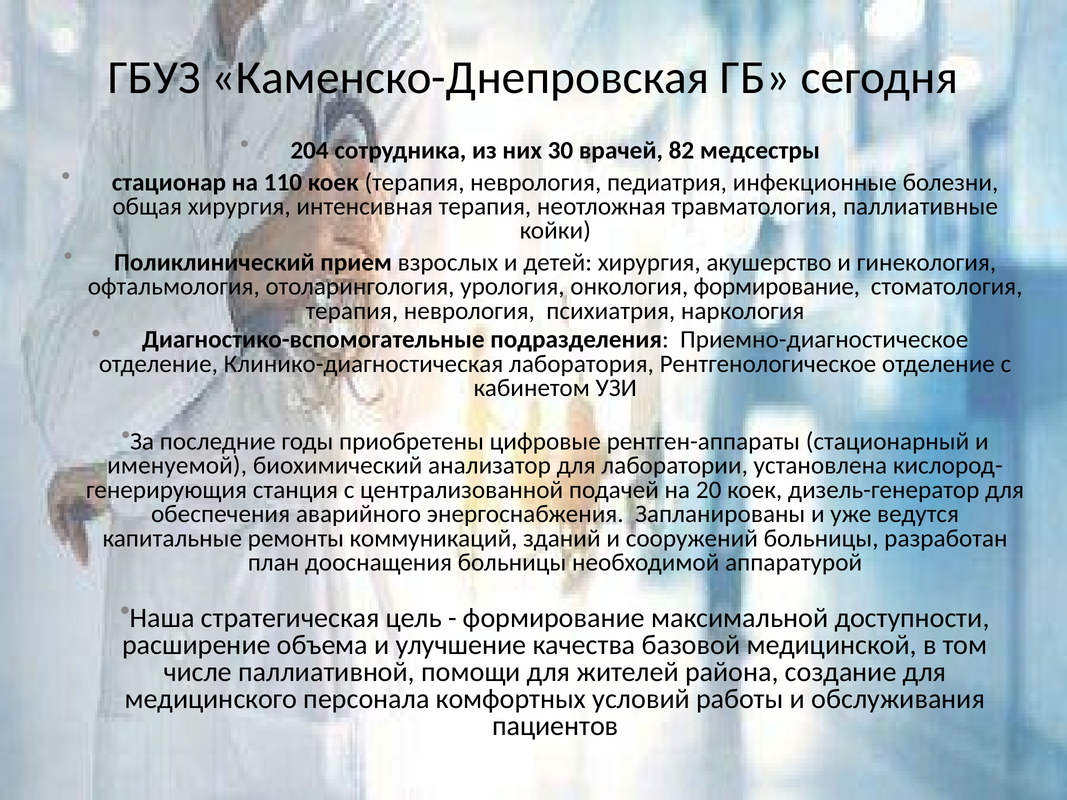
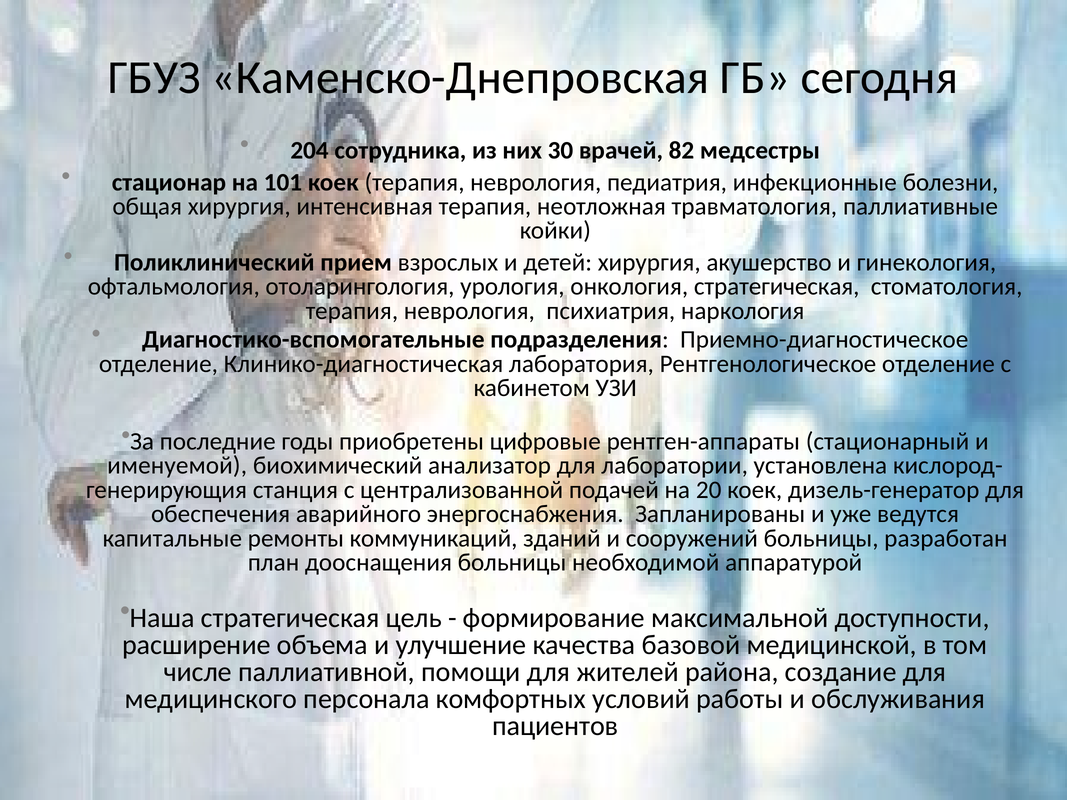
110: 110 -> 101
онкология формирование: формирование -> стратегическая
